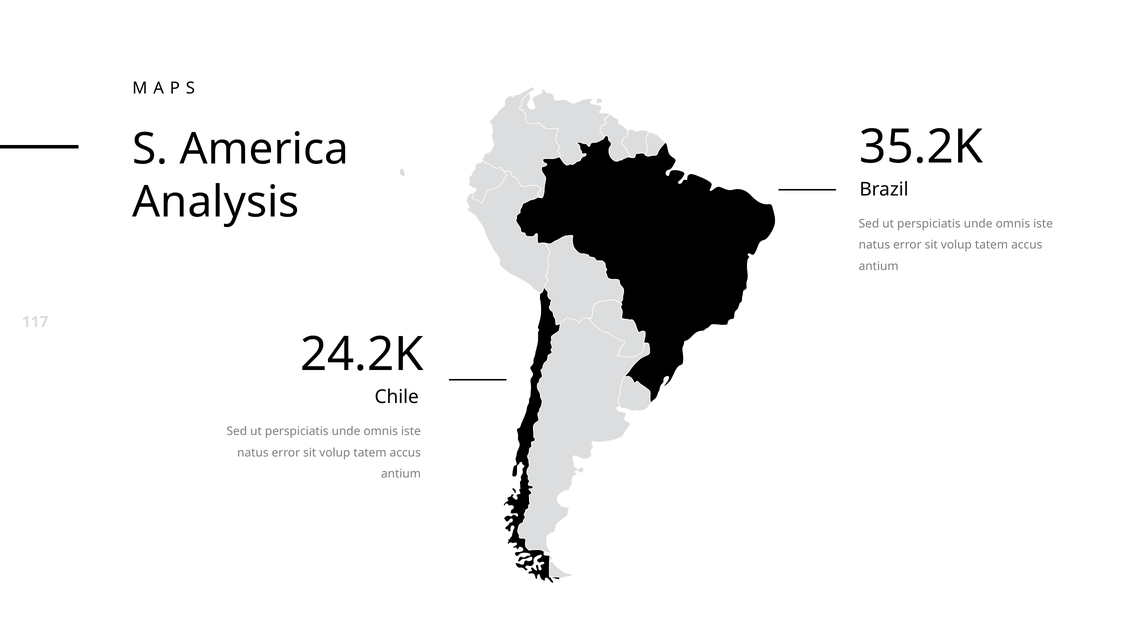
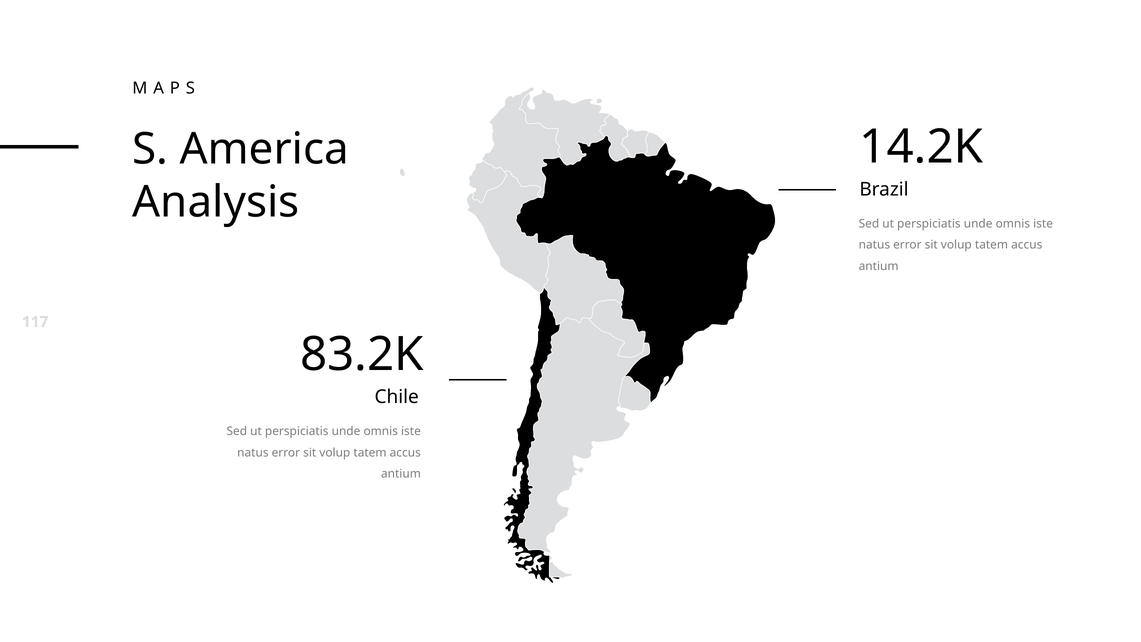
35.2K: 35.2K -> 14.2K
24.2K: 24.2K -> 83.2K
